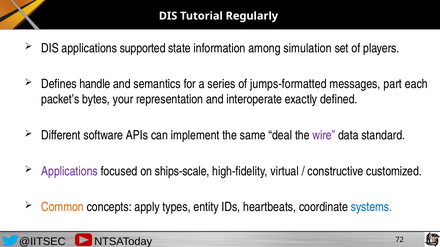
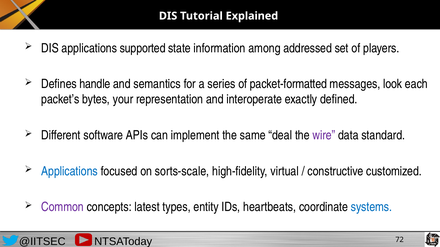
Regularly: Regularly -> Explained
simulation: simulation -> addressed
jumps-formatted: jumps-formatted -> packet-formatted
part: part -> look
Applications at (70, 172) colour: purple -> blue
ships-scale: ships-scale -> sorts-scale
Common colour: orange -> purple
apply: apply -> latest
